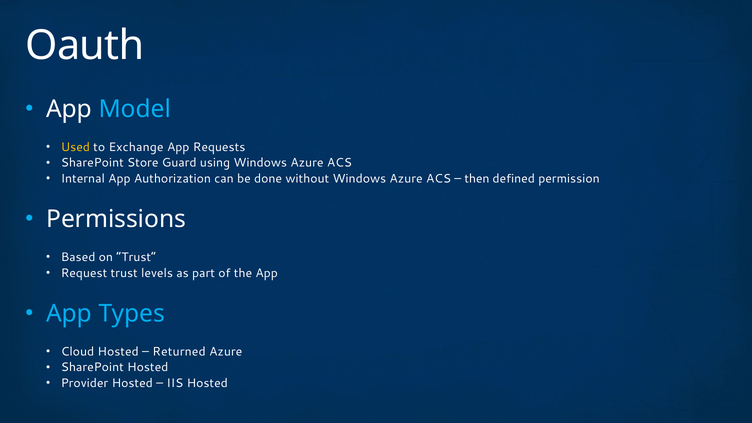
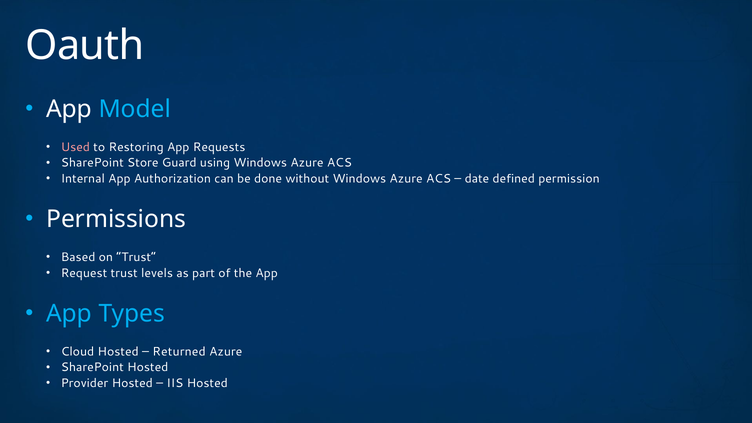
Used colour: yellow -> pink
Exchange: Exchange -> Restoring
then: then -> date
